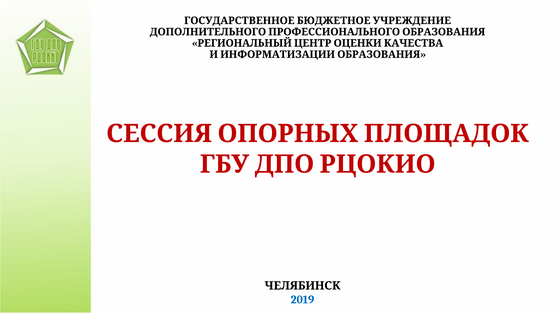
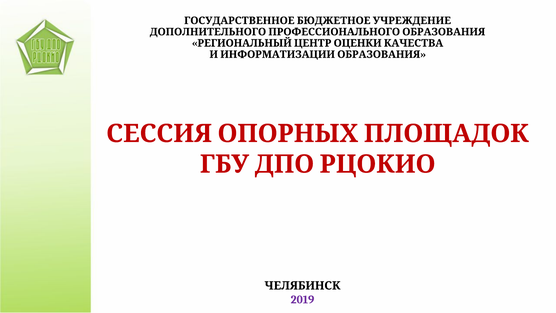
2019 colour: blue -> purple
